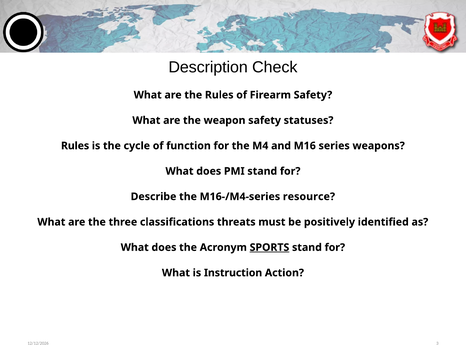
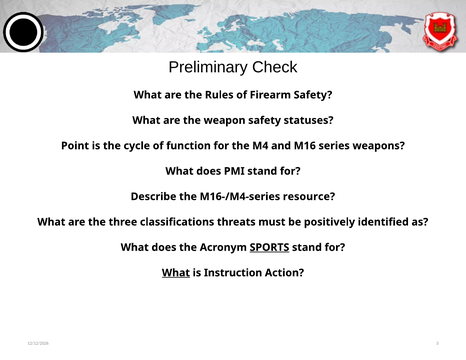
Description: Description -> Preliminary
Rules at (75, 146): Rules -> Point
What at (176, 273) underline: none -> present
